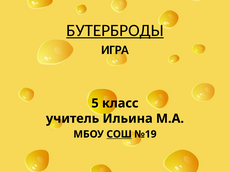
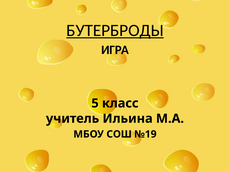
СОШ underline: present -> none
